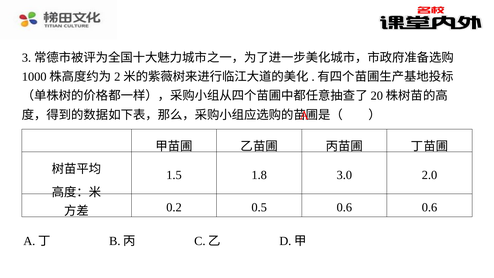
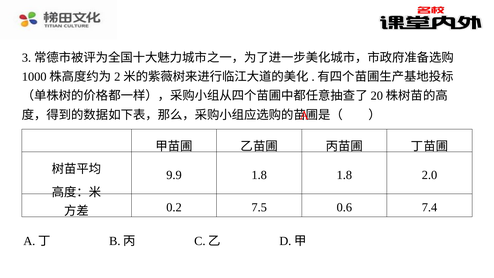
1.5: 1.5 -> 9.9
1.8 3.0: 3.0 -> 1.8
0.5: 0.5 -> 7.5
0.6 0.6: 0.6 -> 7.4
